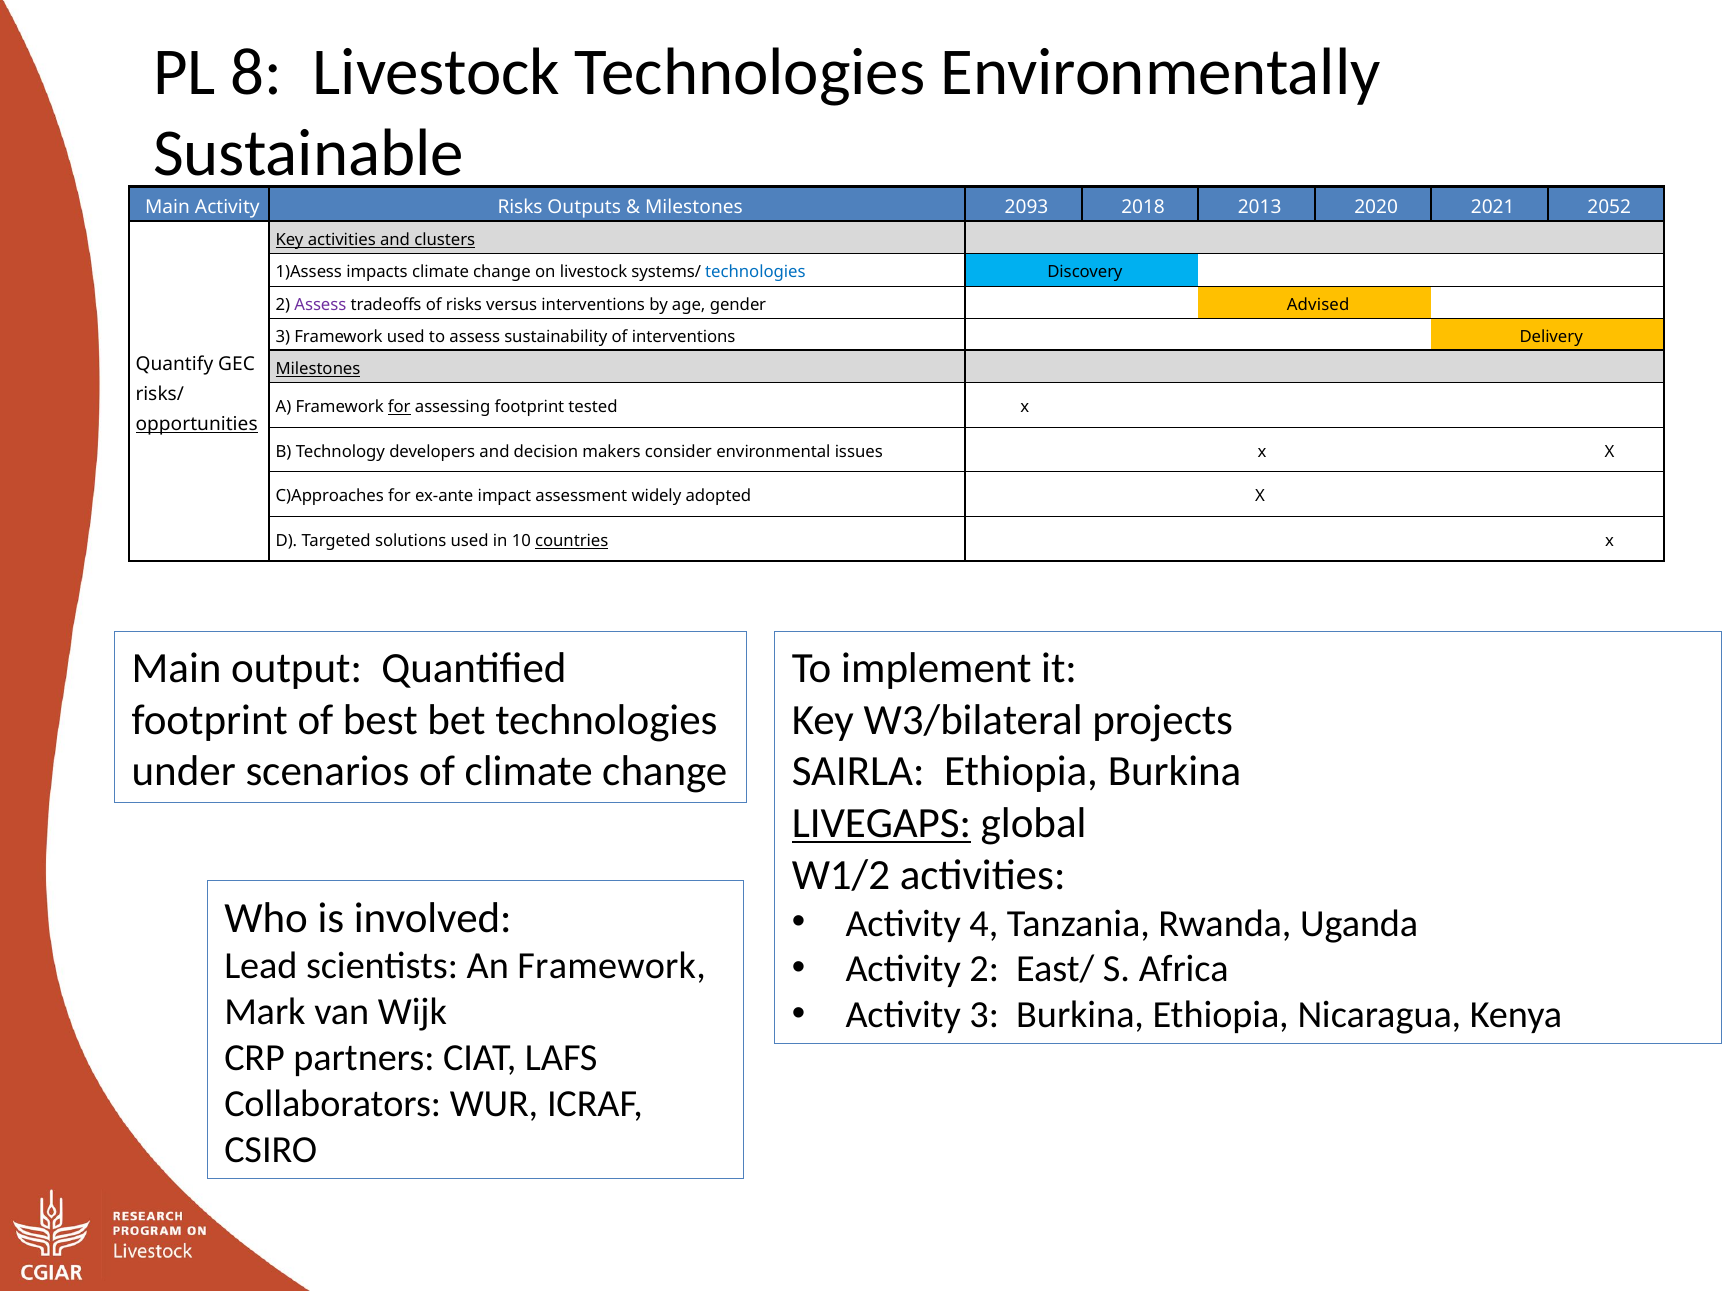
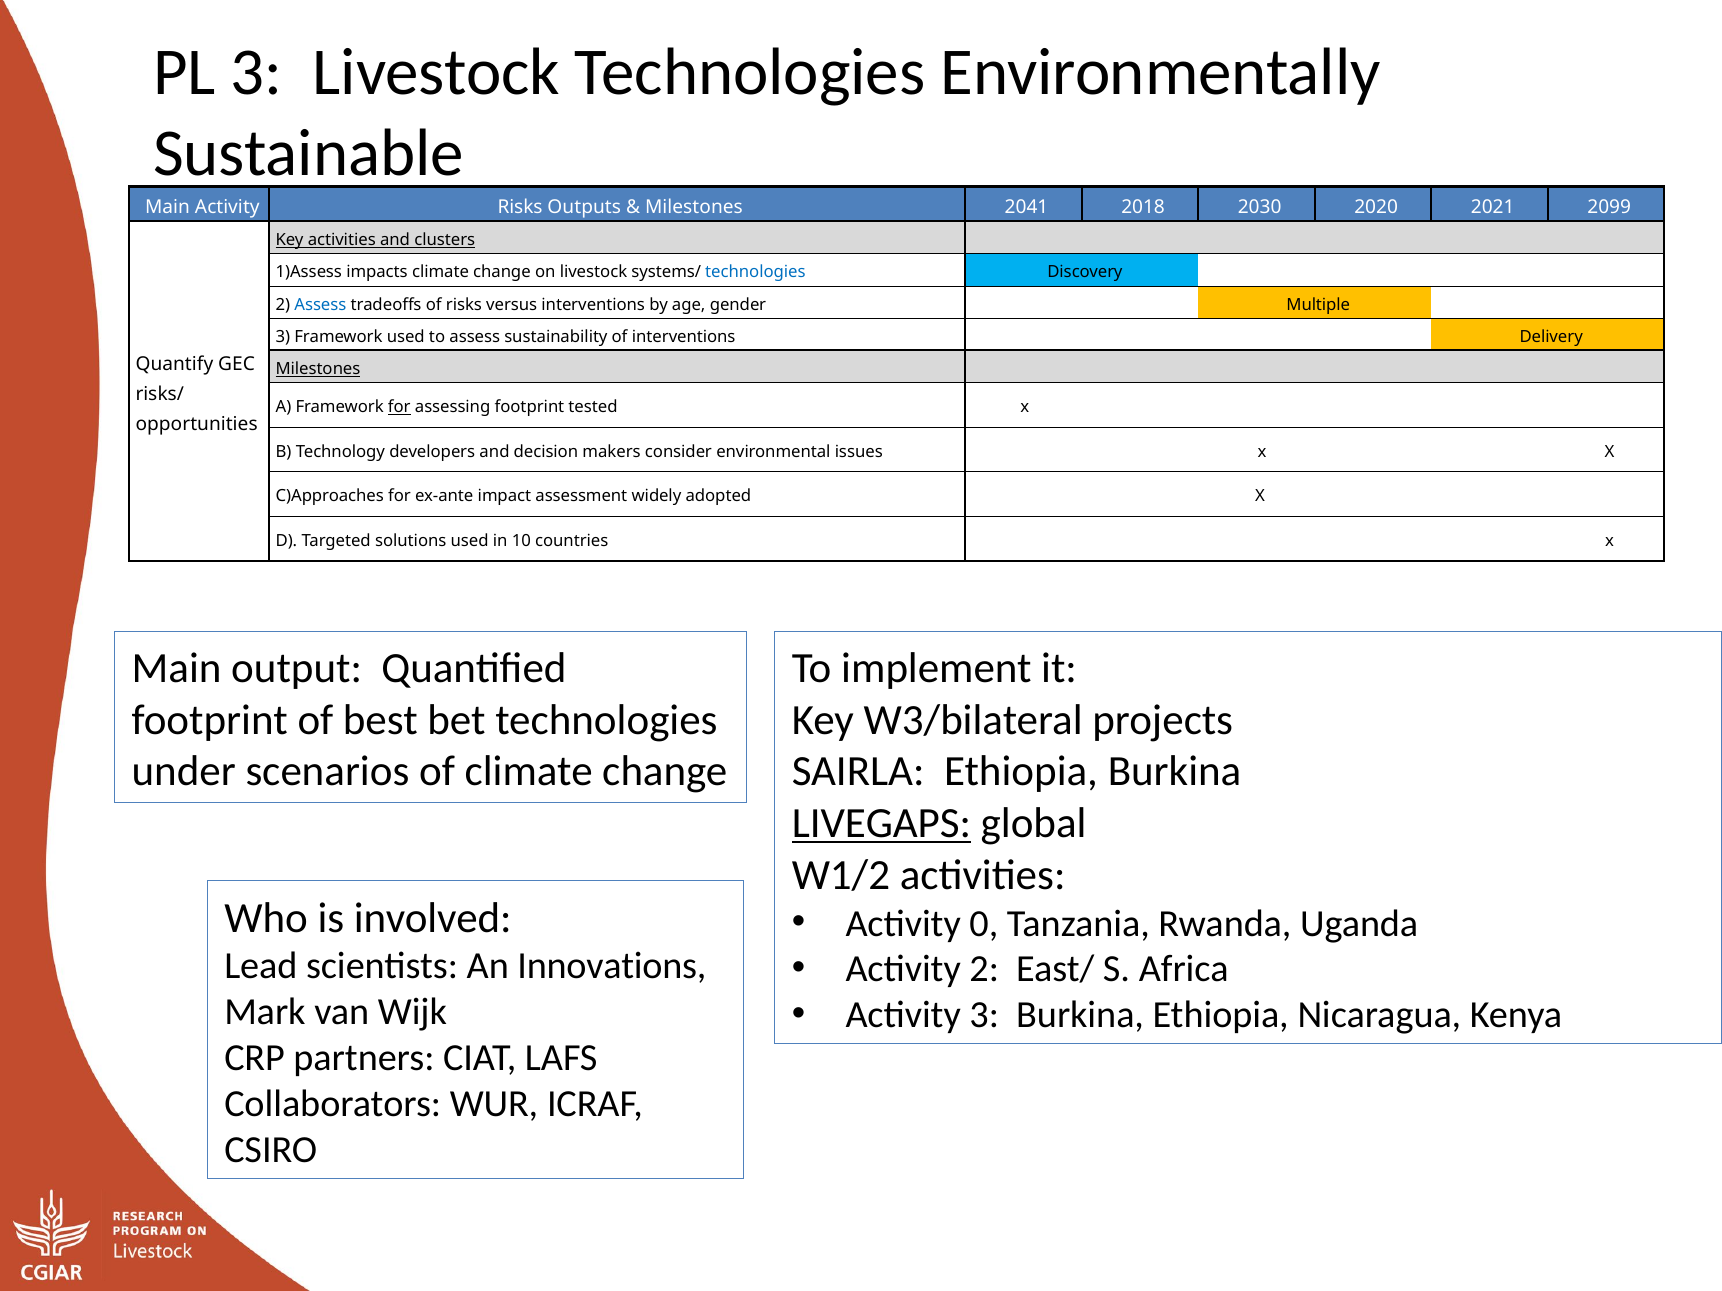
PL 8: 8 -> 3
2093: 2093 -> 2041
2013: 2013 -> 2030
2052: 2052 -> 2099
Assess at (320, 305) colour: purple -> blue
Advised: Advised -> Multiple
opportunities underline: present -> none
countries underline: present -> none
4: 4 -> 0
An Framework: Framework -> Innovations
